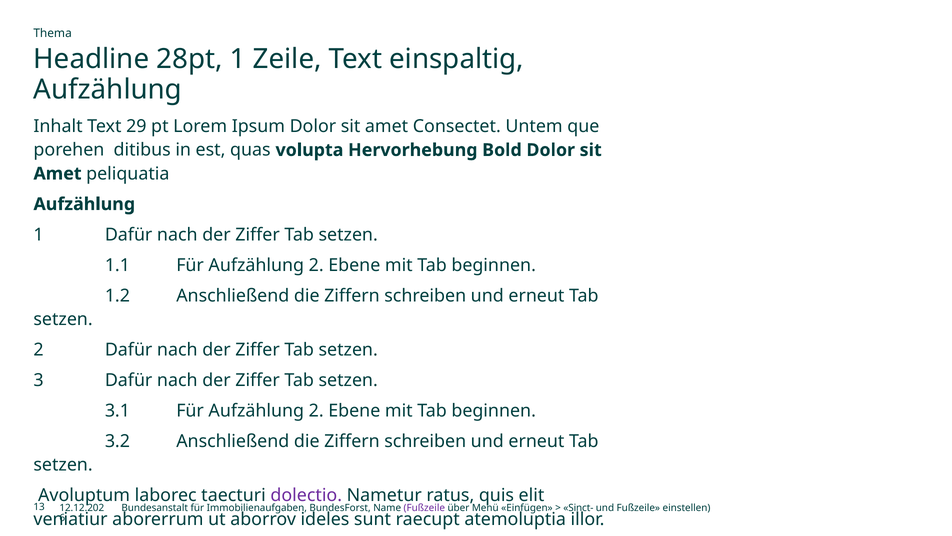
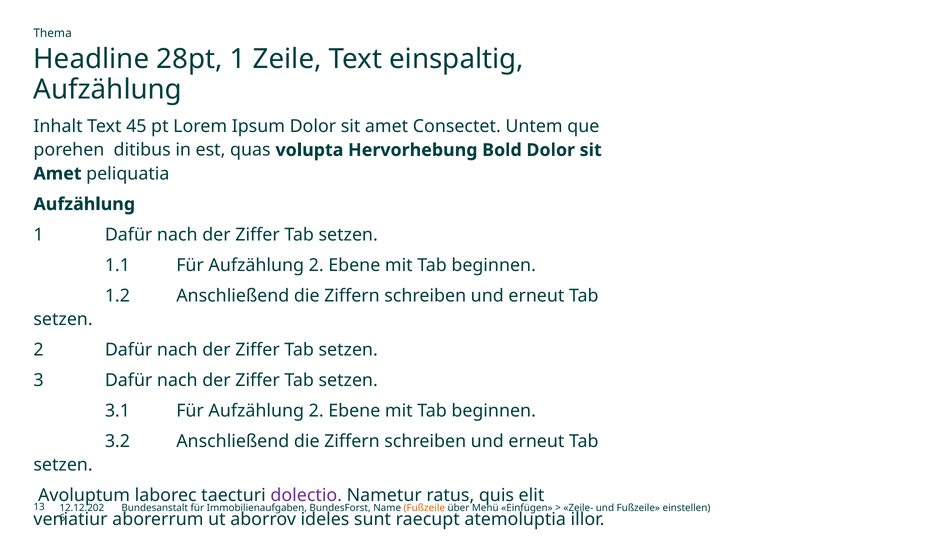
29: 29 -> 45
Fußzeile at (424, 508) colour: purple -> orange
Sinct-: Sinct- -> Zeile-
